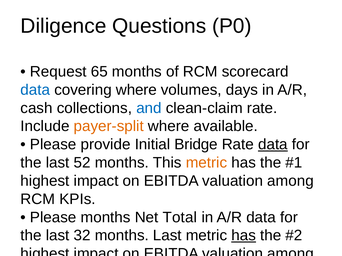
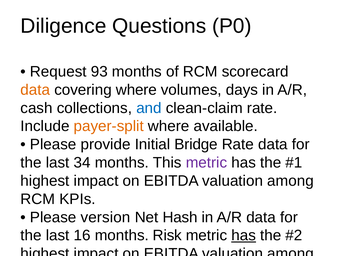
65: 65 -> 93
data at (35, 90) colour: blue -> orange
data at (273, 145) underline: present -> none
52: 52 -> 34
metric at (206, 163) colour: orange -> purple
Please months: months -> version
Total: Total -> Hash
32: 32 -> 16
months Last: Last -> Risk
